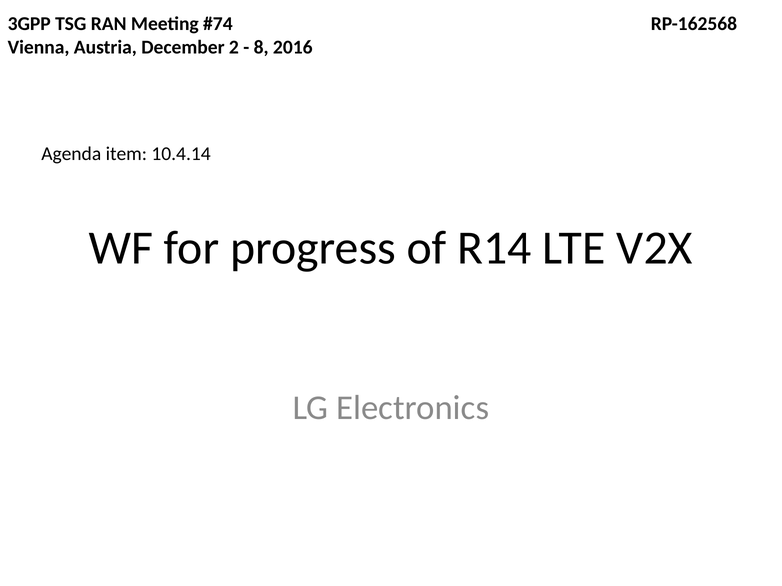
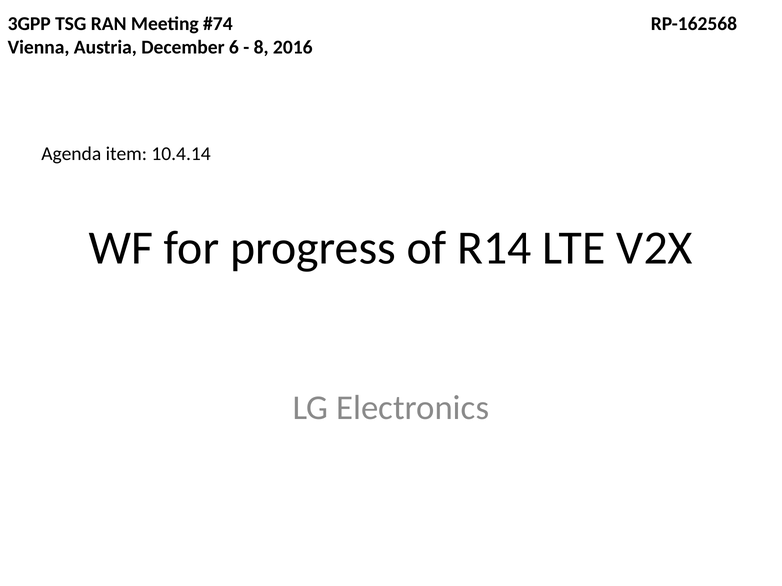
2: 2 -> 6
